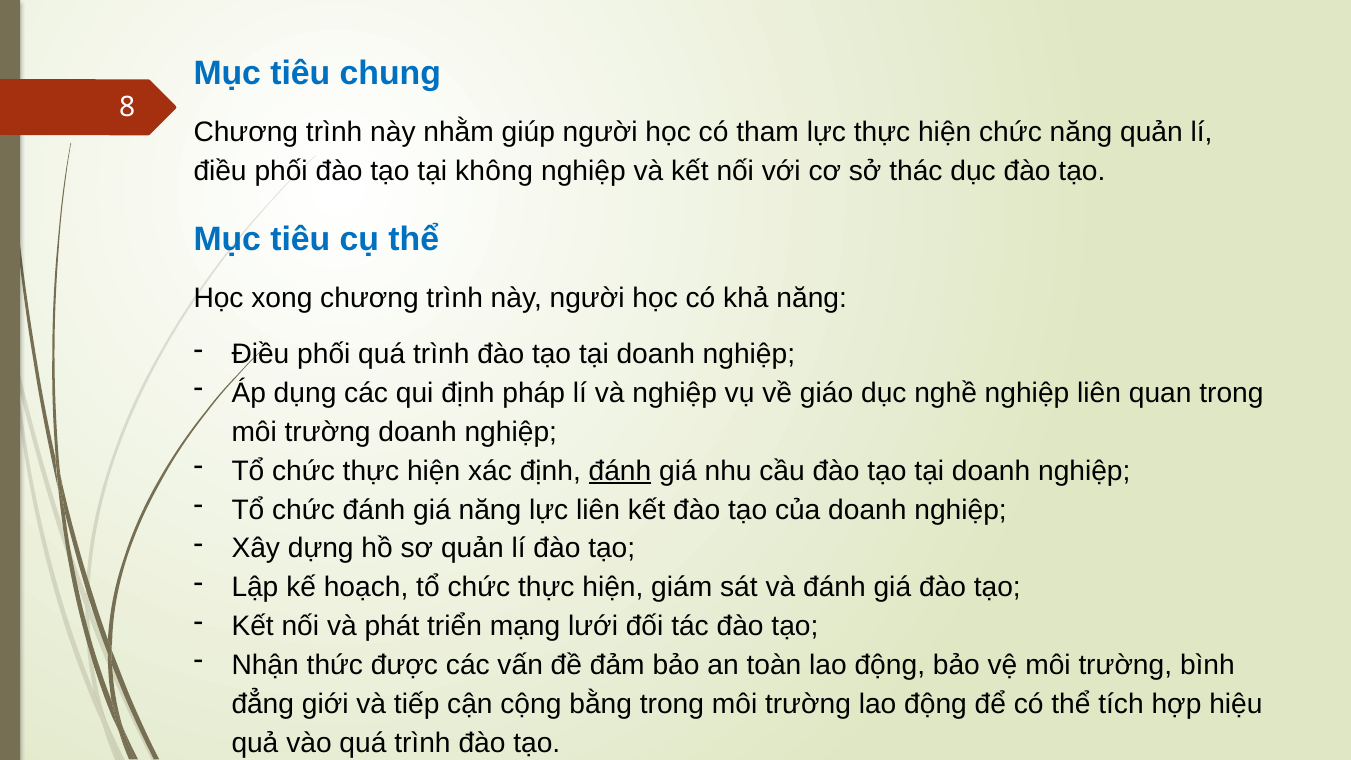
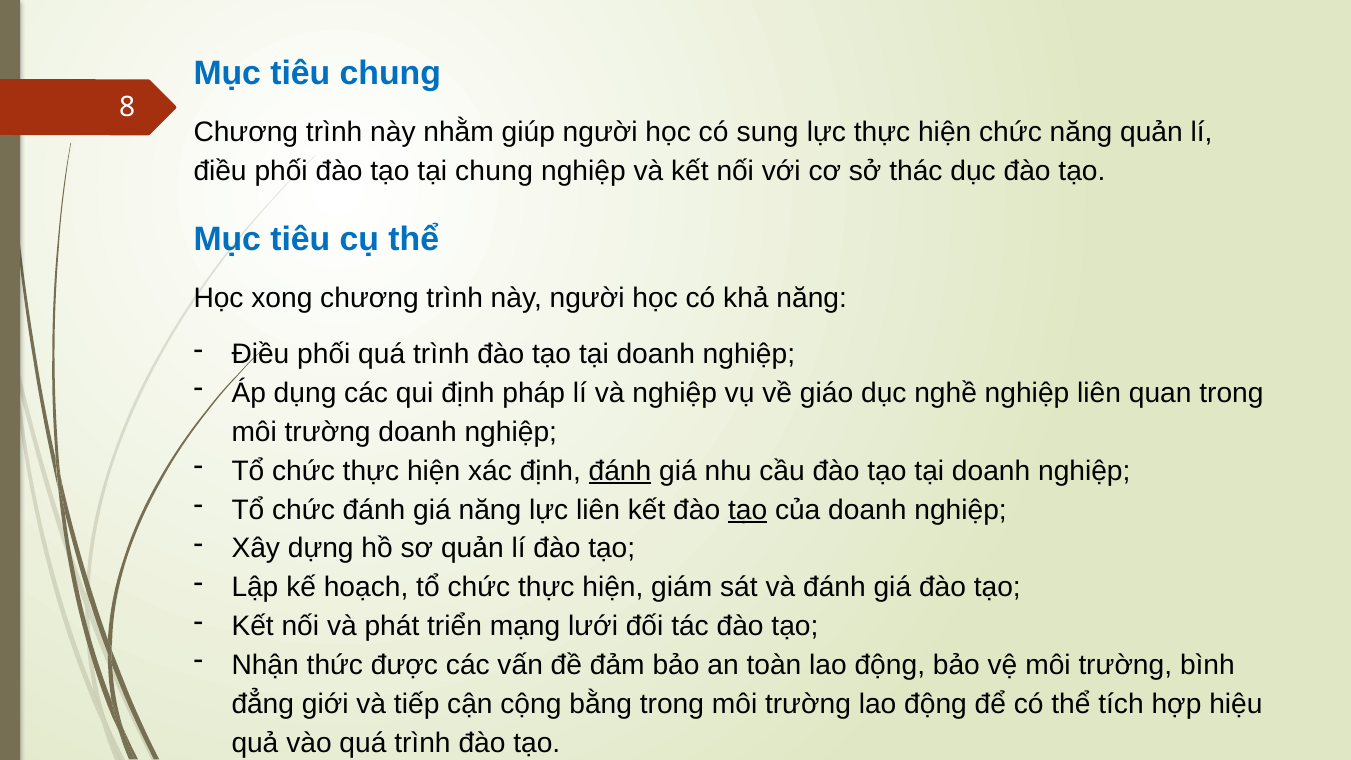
tham: tham -> sung
tại không: không -> chung
tạo at (748, 510) underline: none -> present
